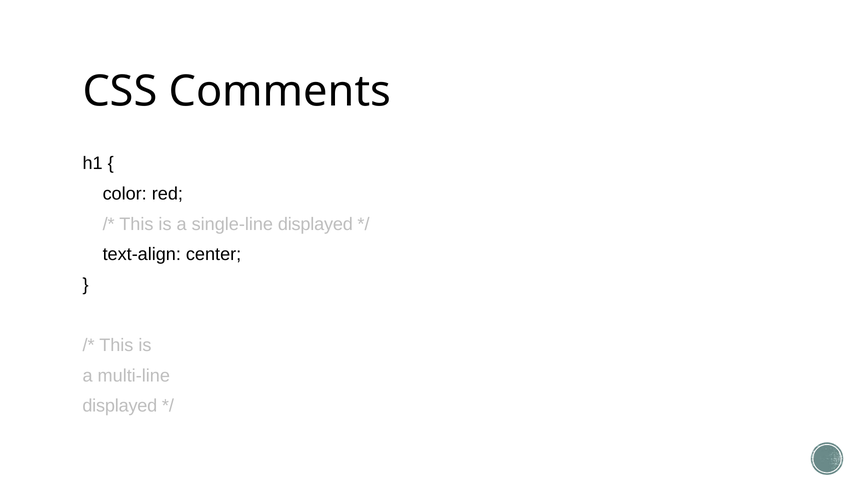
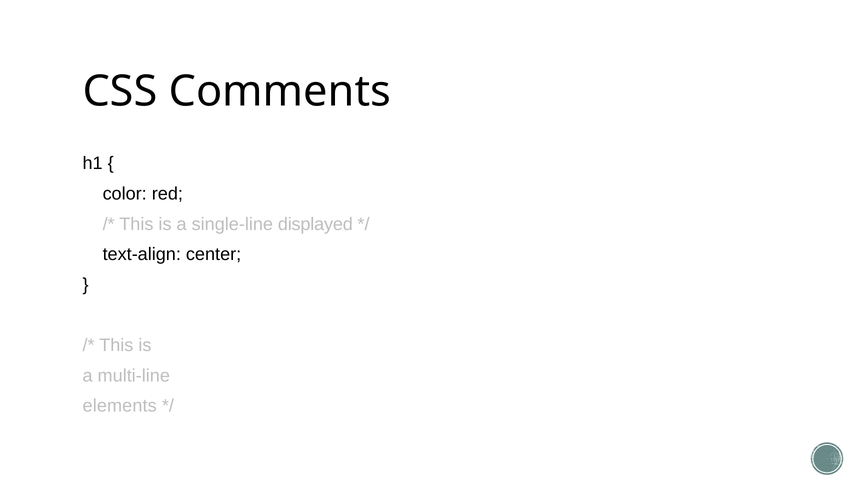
displayed at (120, 406): displayed -> elements
